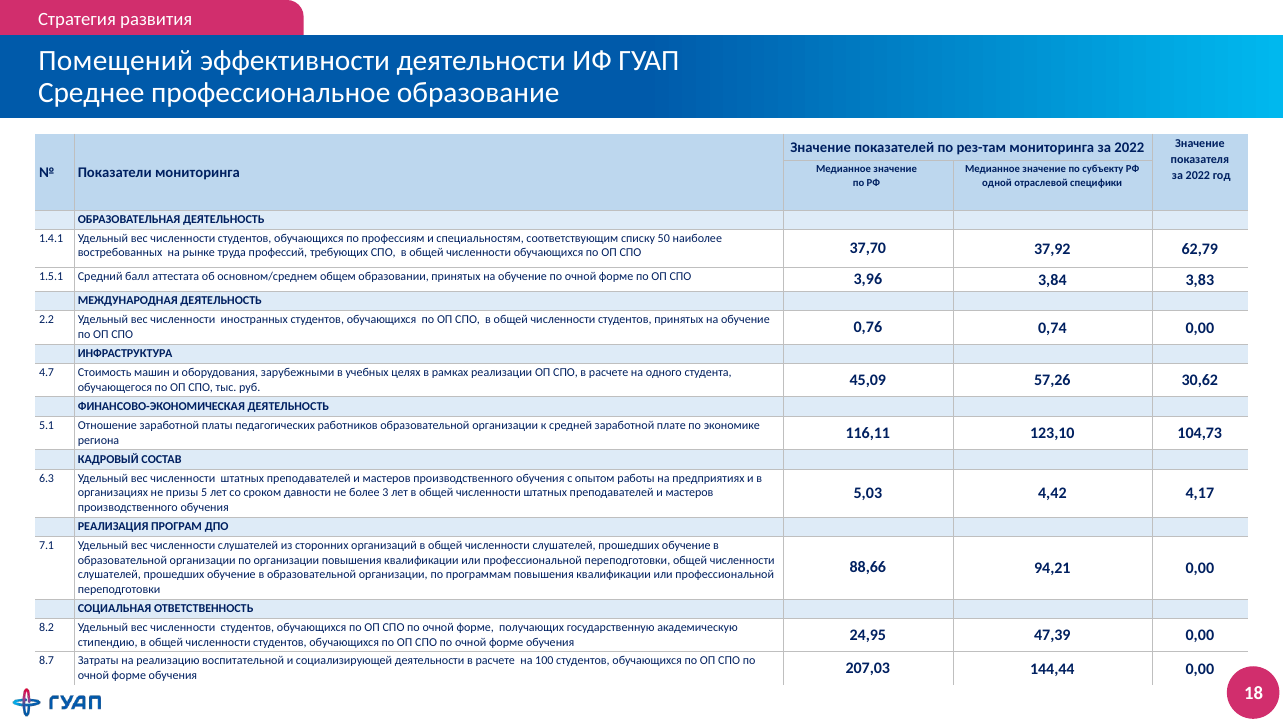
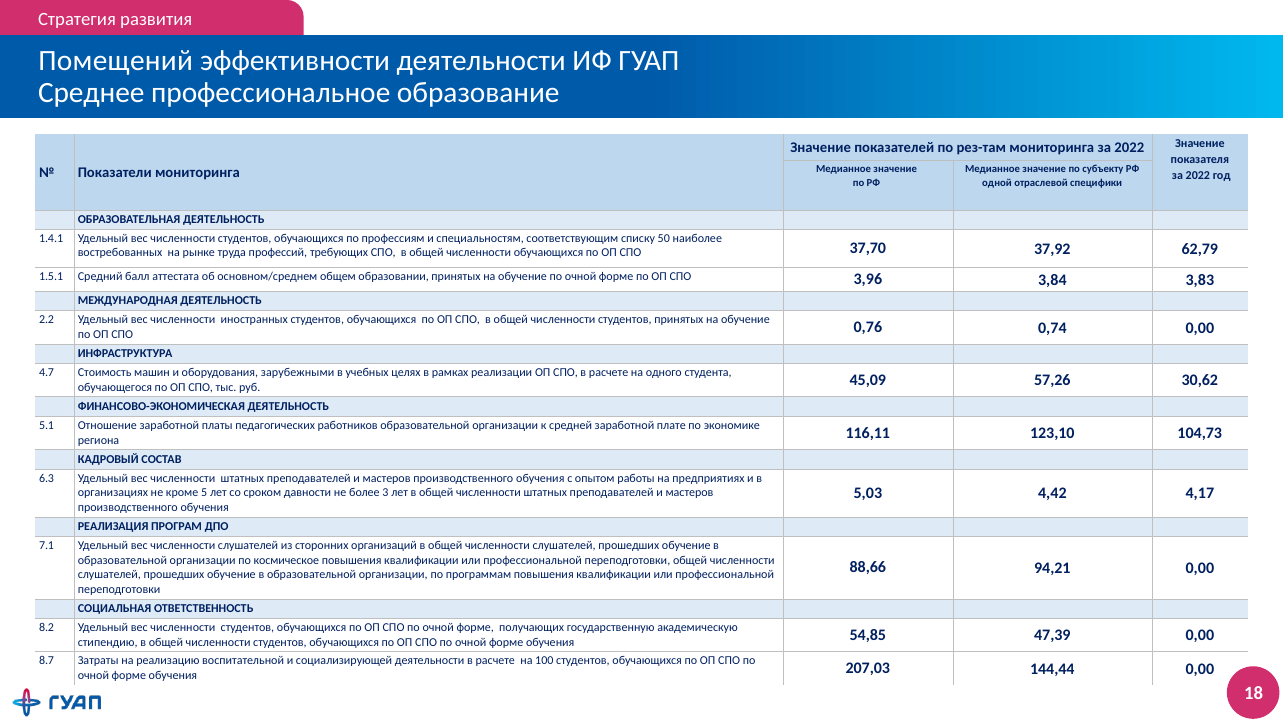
призы: призы -> кроме
по организации: организации -> космическое
24,95: 24,95 -> 54,85
